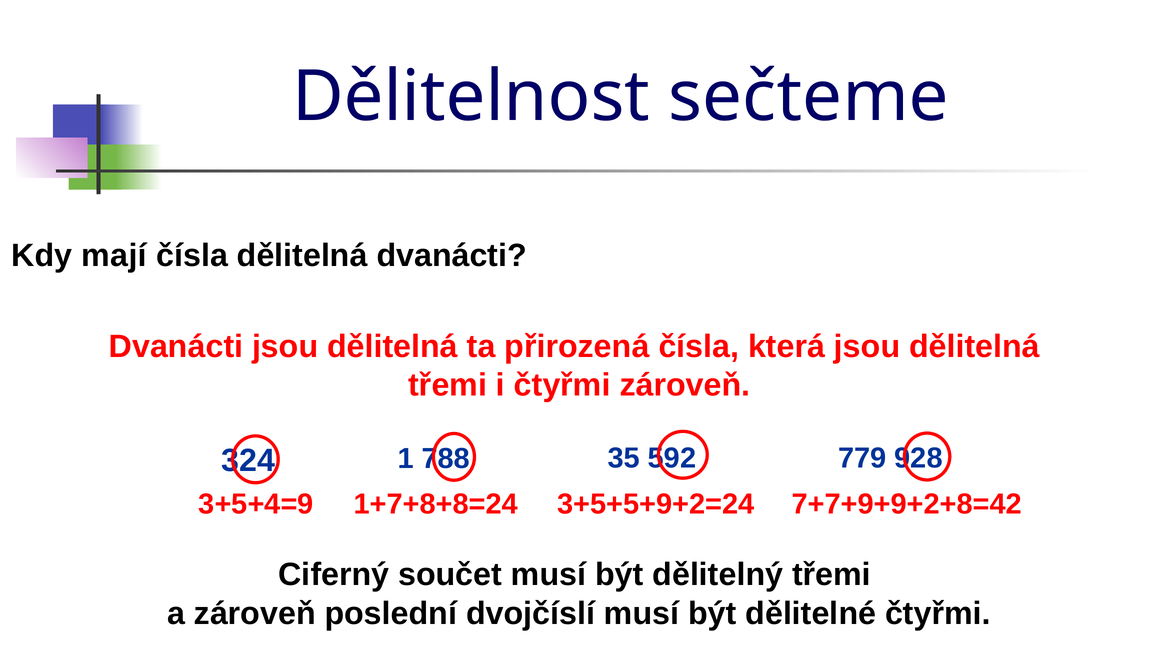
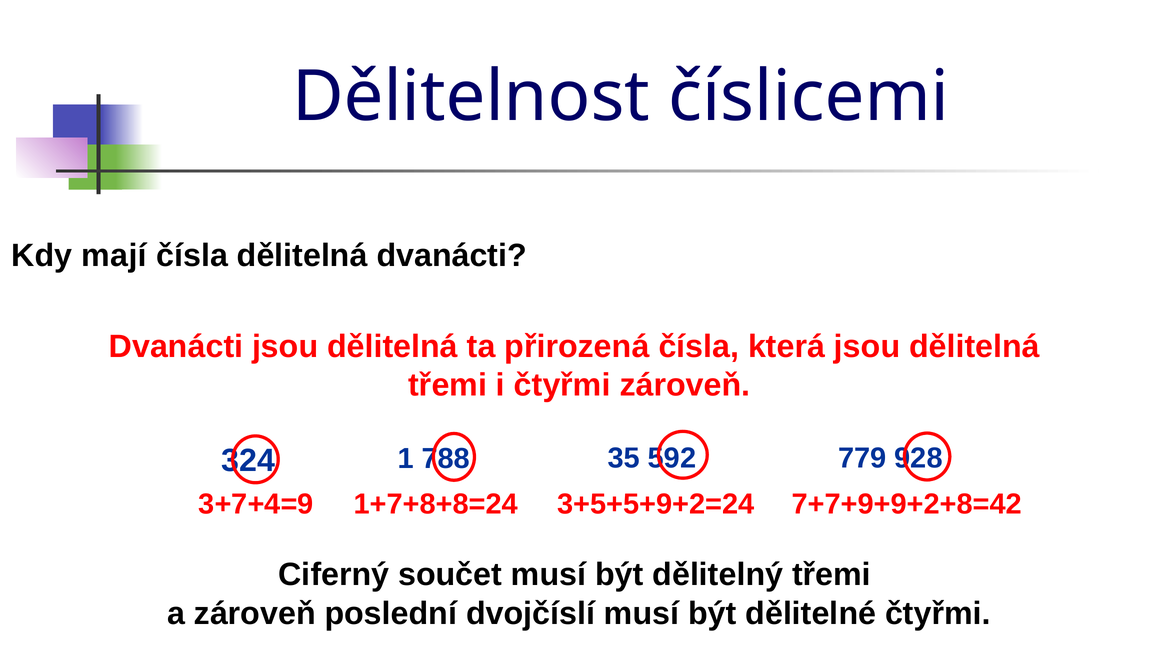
sečteme: sečteme -> číslicemi
3+5+4=9: 3+5+4=9 -> 3+7+4=9
